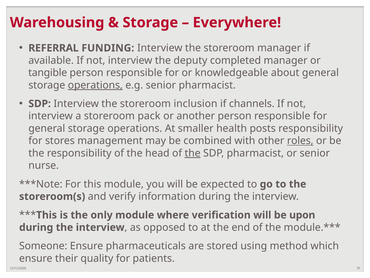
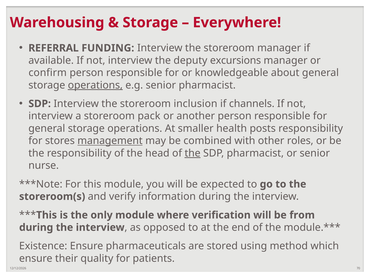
completed: completed -> excursions
tangible: tangible -> confirm
management underline: none -> present
roles underline: present -> none
upon: upon -> from
Someone: Someone -> Existence
